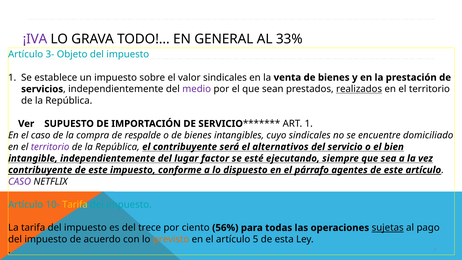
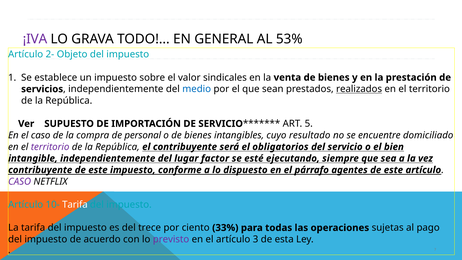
33%: 33% -> 53%
3-: 3- -> 2-
medio colour: purple -> blue
ART 1: 1 -> 5
respalde: respalde -> personal
cuyo sindicales: sindicales -> resultado
alternativos: alternativos -> obligatorios
Tarifa at (75, 205) colour: yellow -> white
56%: 56% -> 33%
sujetas underline: present -> none
previsto colour: orange -> purple
5: 5 -> 3
